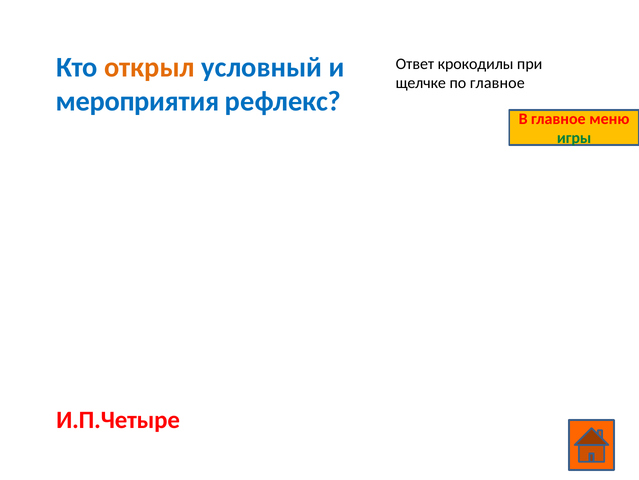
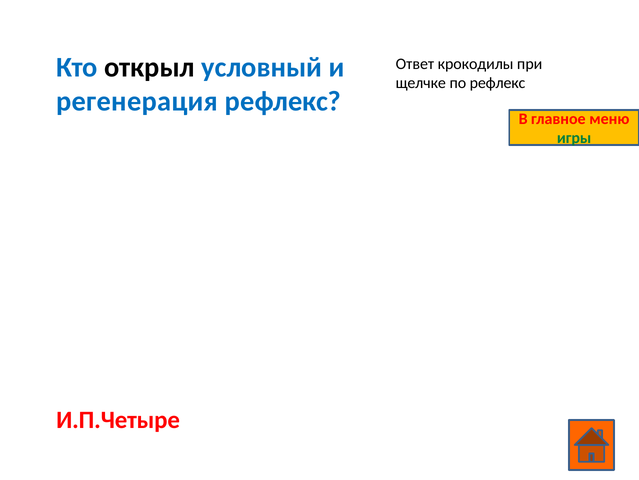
открыл colour: orange -> black
по главное: главное -> рефлекс
мероприятия: мероприятия -> регенерация
